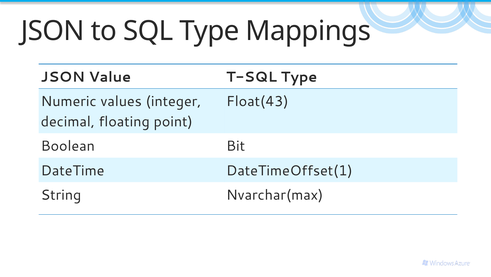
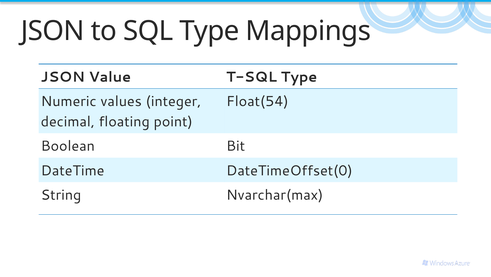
Float(43: Float(43 -> Float(54
DateTimeOffset(1: DateTimeOffset(1 -> DateTimeOffset(0
